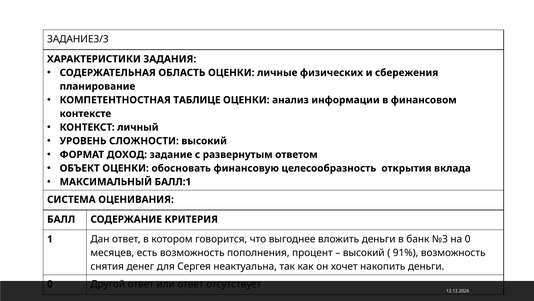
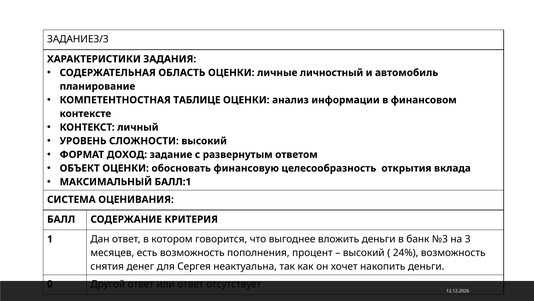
физических: физических -> личностный
сбережения: сбережения -> автомобиль
на 0: 0 -> 3
91%: 91% -> 24%
